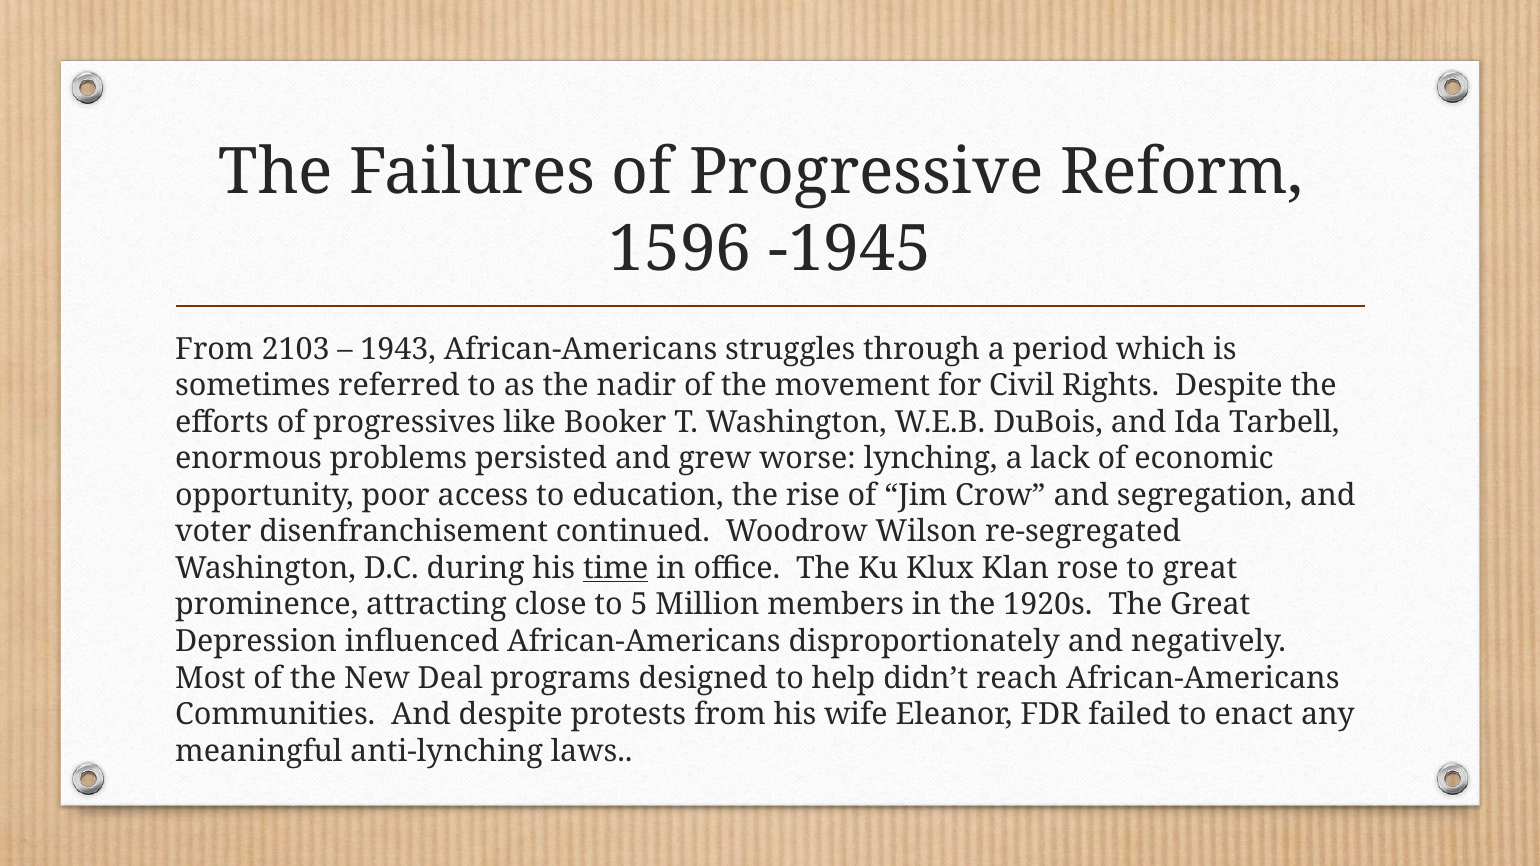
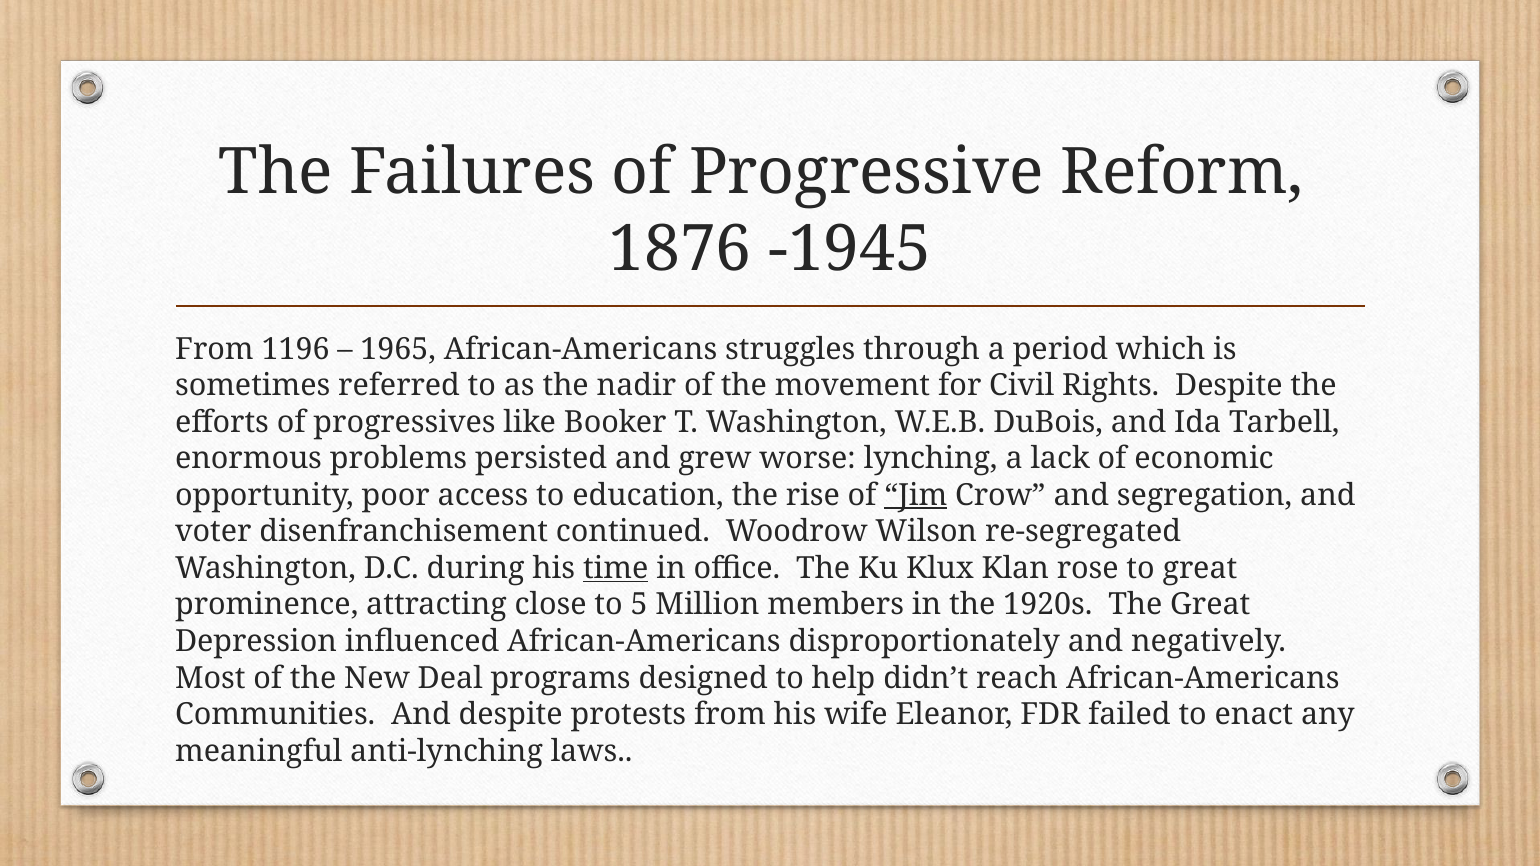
1596: 1596 -> 1876
2103: 2103 -> 1196
1943: 1943 -> 1965
Jim underline: none -> present
